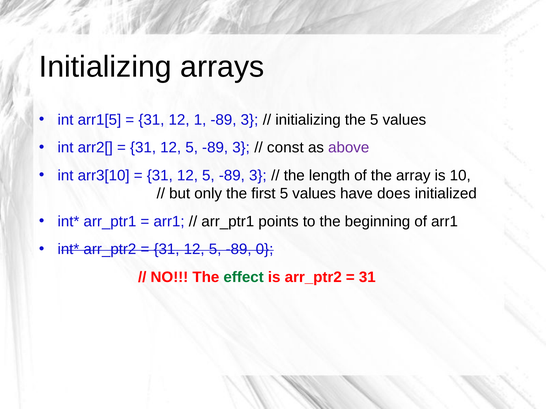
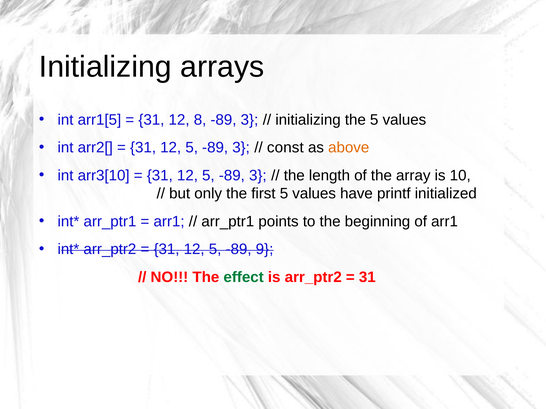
1: 1 -> 8
above colour: purple -> orange
does: does -> printf
0: 0 -> 9
